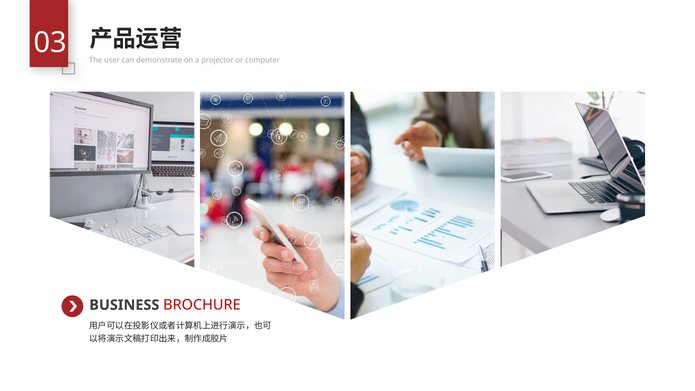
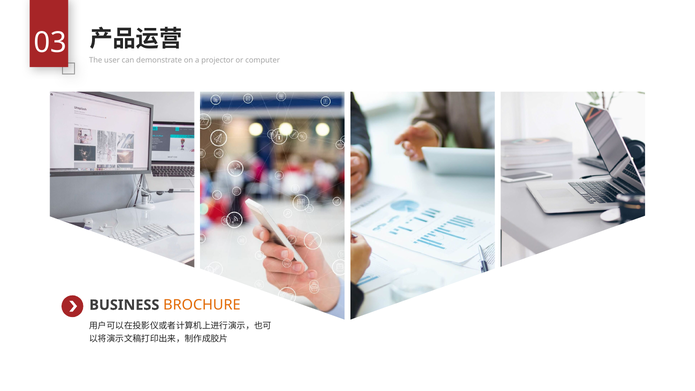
BROCHURE colour: red -> orange
